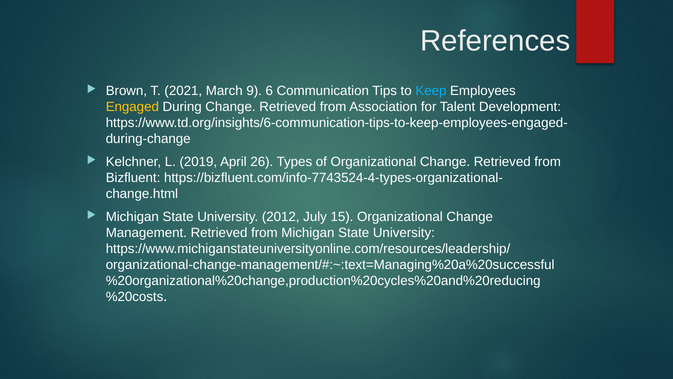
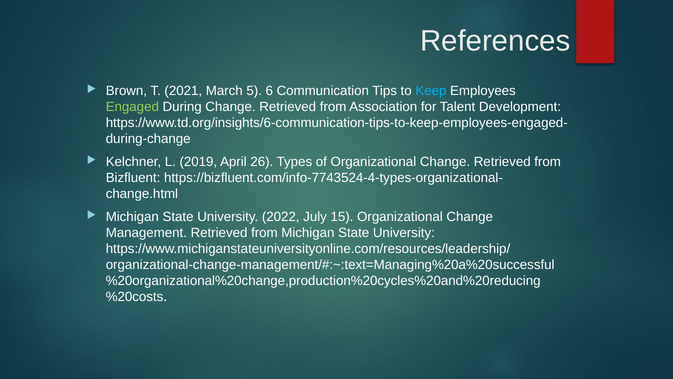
9: 9 -> 5
Engaged colour: yellow -> light green
2012: 2012 -> 2022
